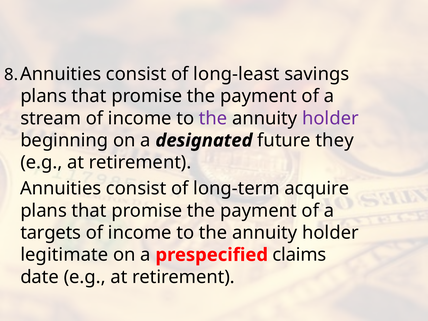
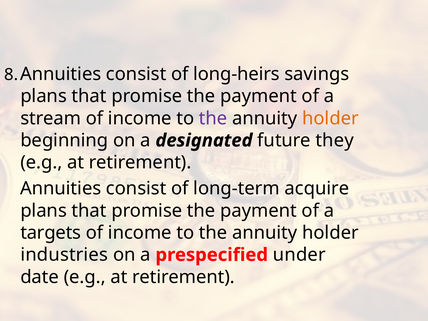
long-least: long-least -> long-heirs
holder at (330, 118) colour: purple -> orange
legitimate: legitimate -> industries
claims: claims -> under
